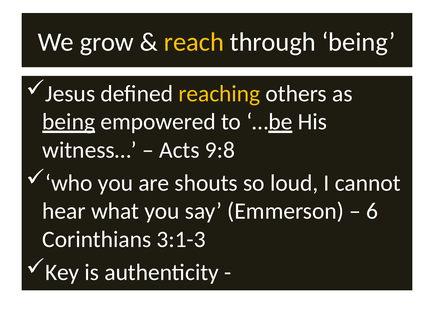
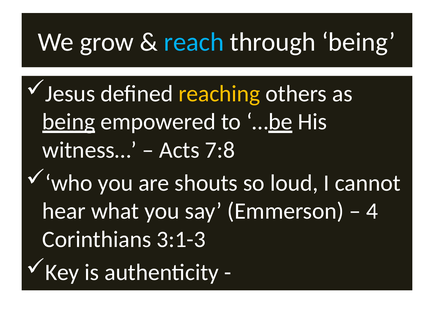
reach colour: yellow -> light blue
9:8: 9:8 -> 7:8
6: 6 -> 4
